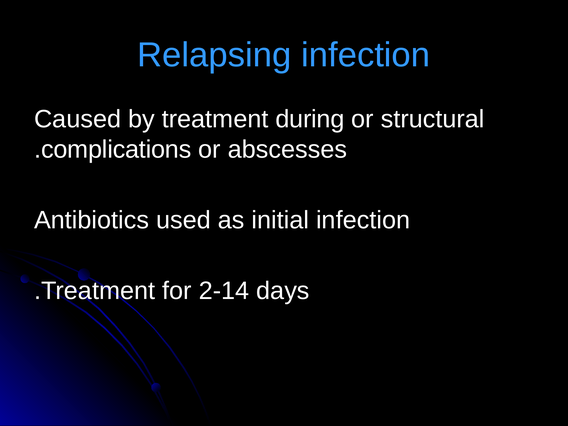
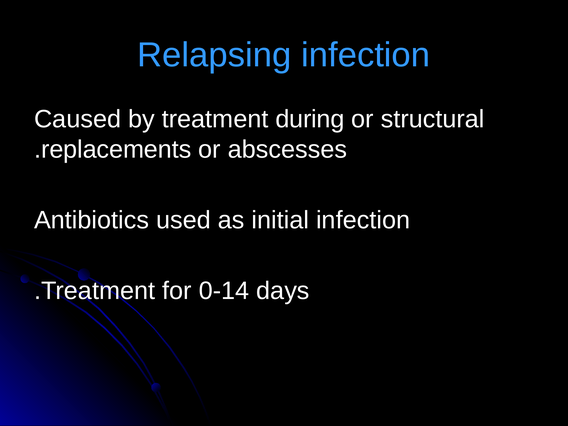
complications: complications -> replacements
2-14: 2-14 -> 0-14
